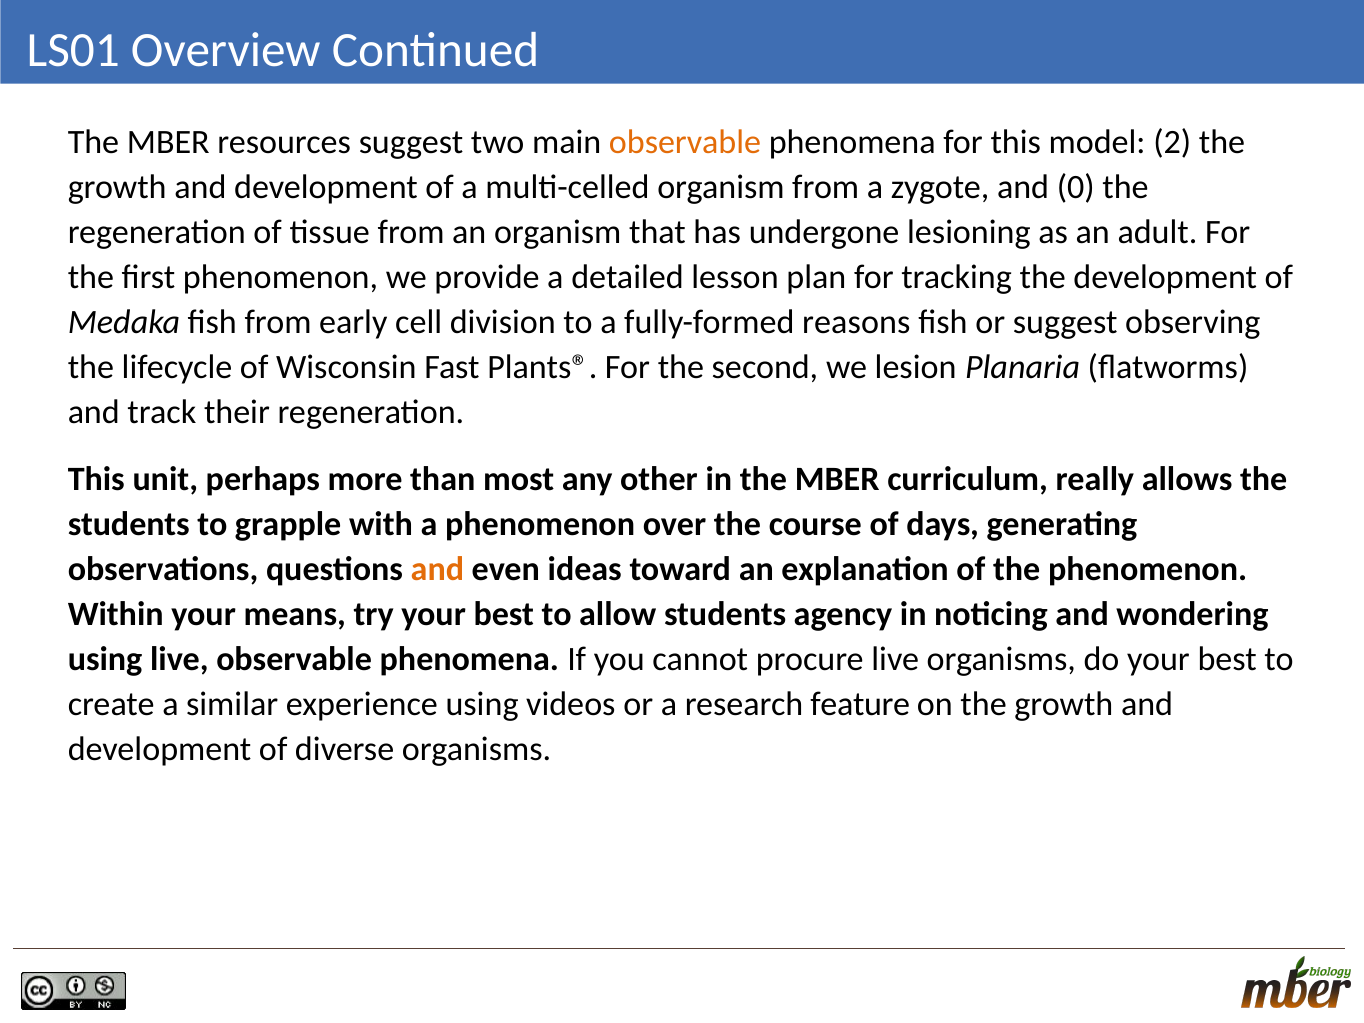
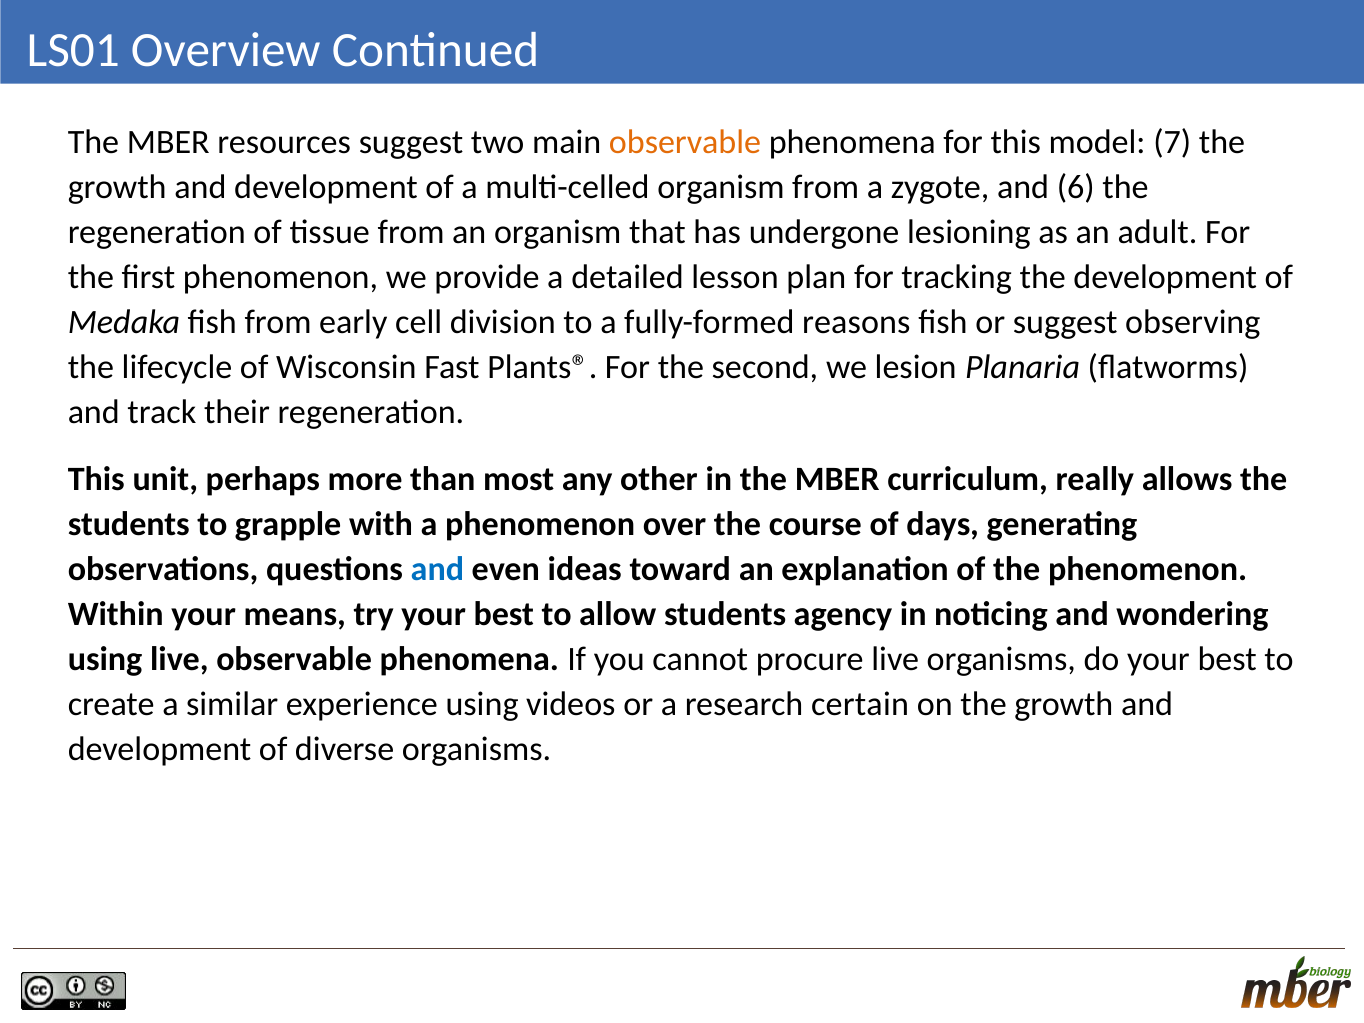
2: 2 -> 7
0: 0 -> 6
and at (437, 570) colour: orange -> blue
feature: feature -> certain
